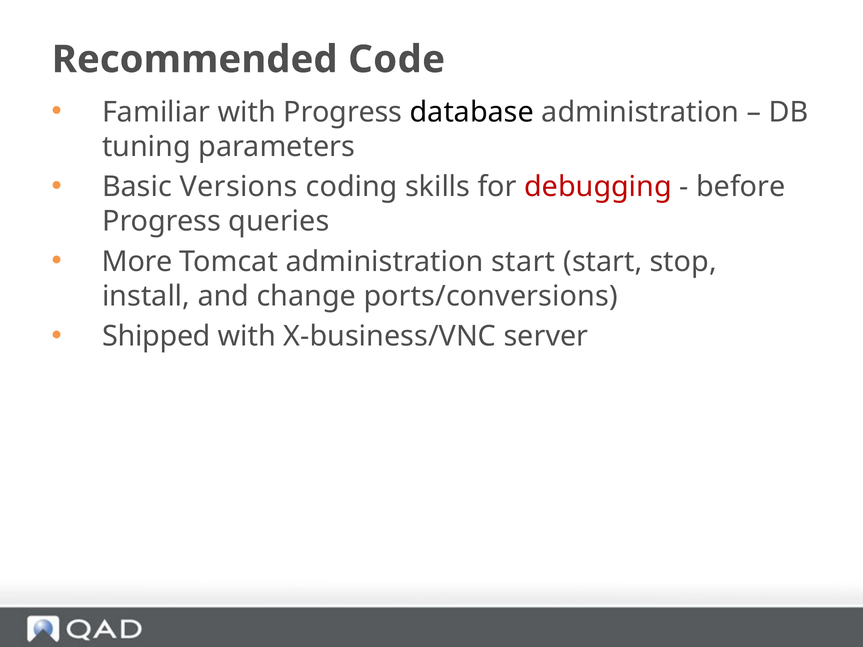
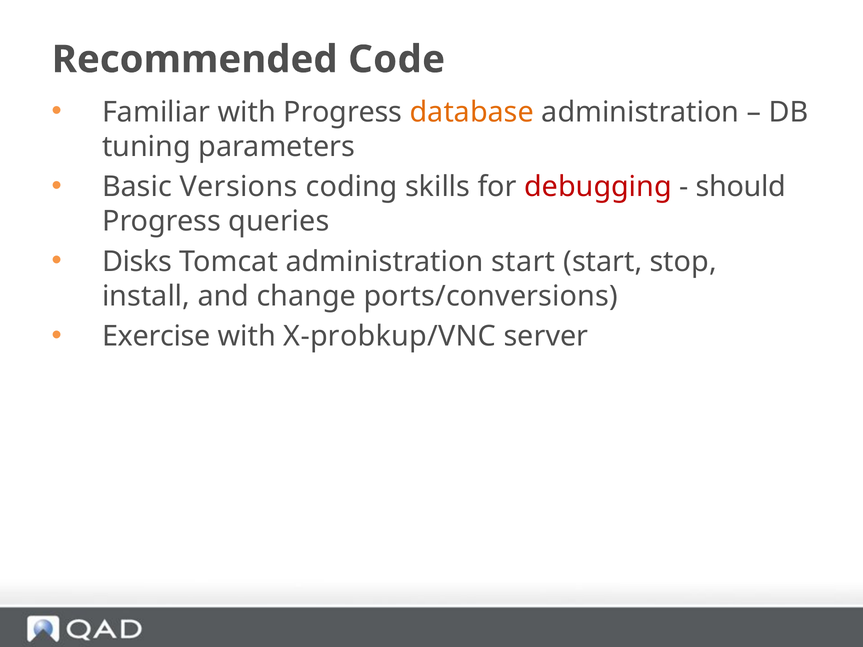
database colour: black -> orange
before: before -> should
More: More -> Disks
Shipped: Shipped -> Exercise
X-business/VNC: X-business/VNC -> X-probkup/VNC
